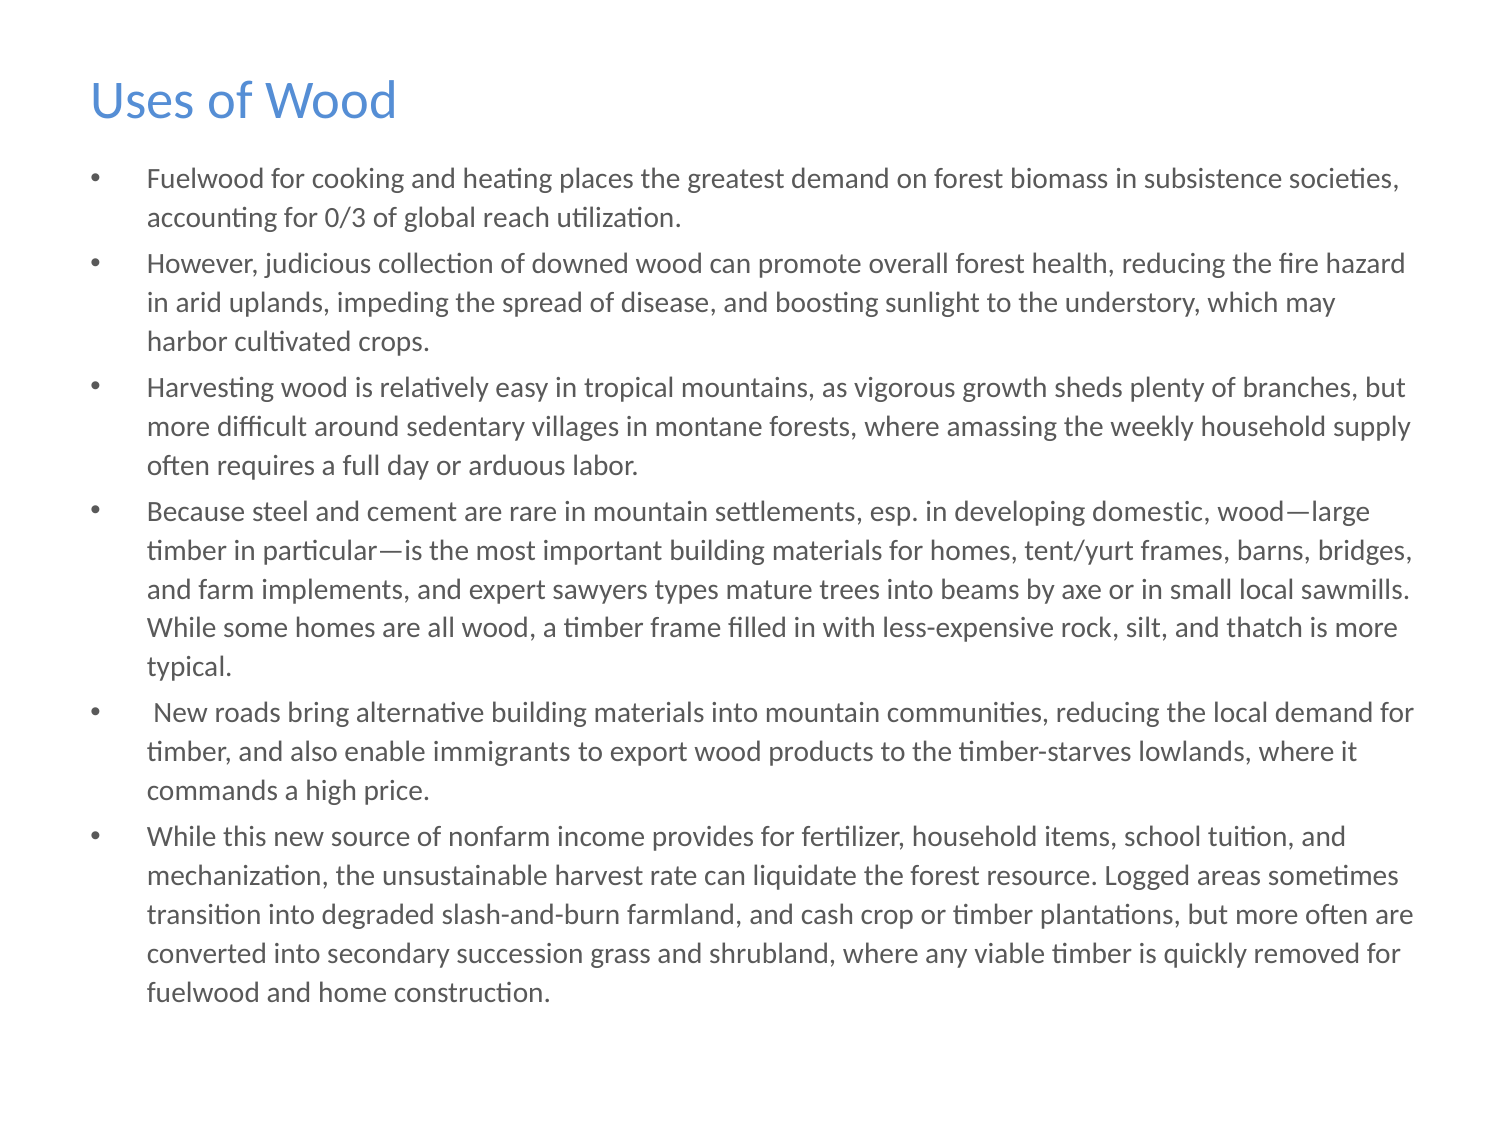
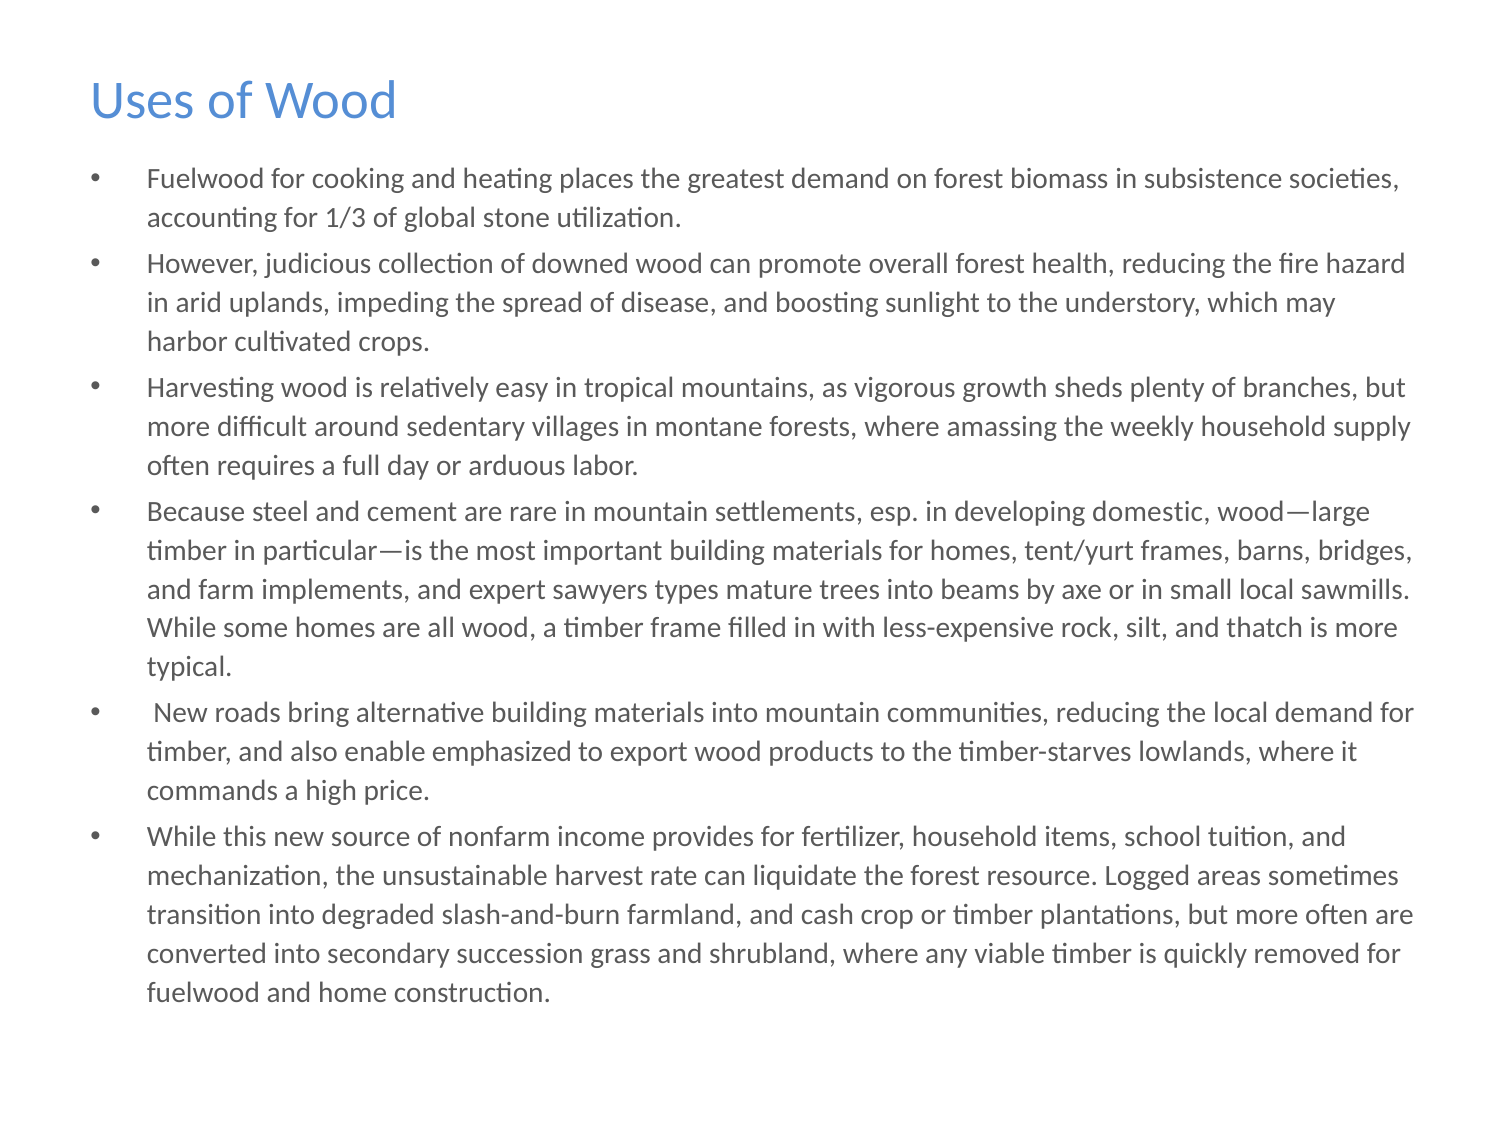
0/3: 0/3 -> 1/3
reach: reach -> stone
immigrants: immigrants -> emphasized
